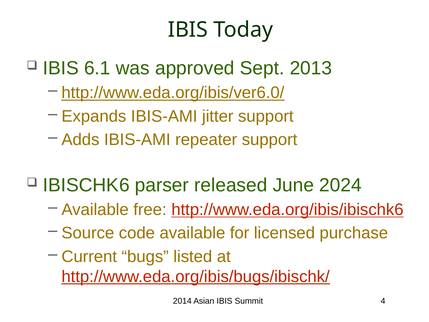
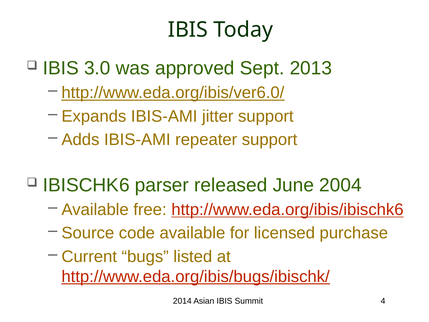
6.1: 6.1 -> 3.0
2024: 2024 -> 2004
